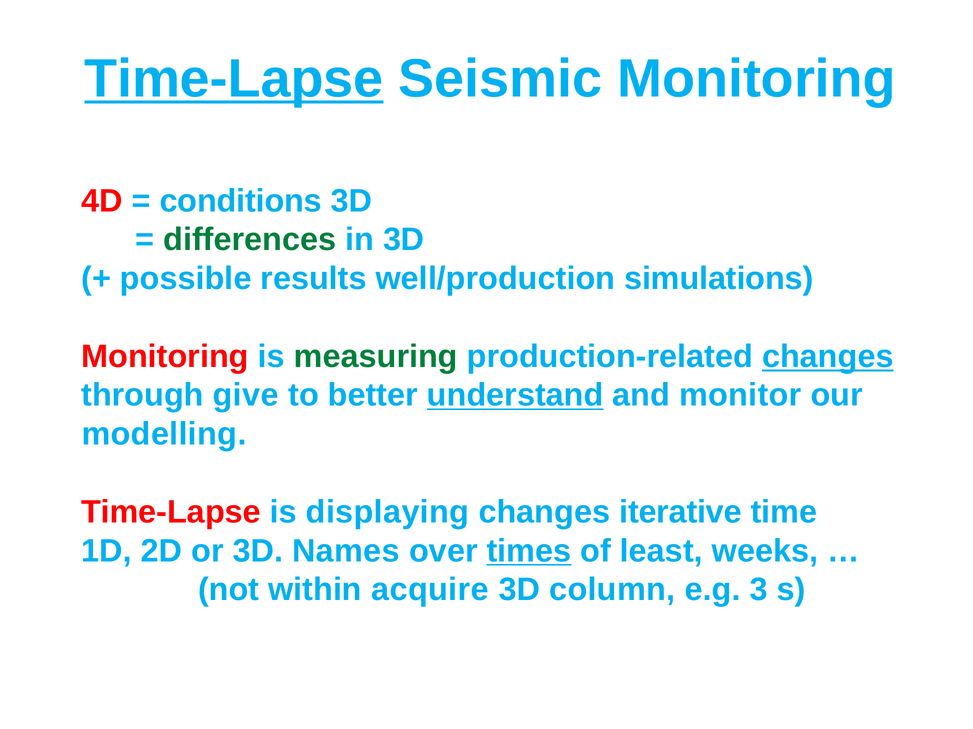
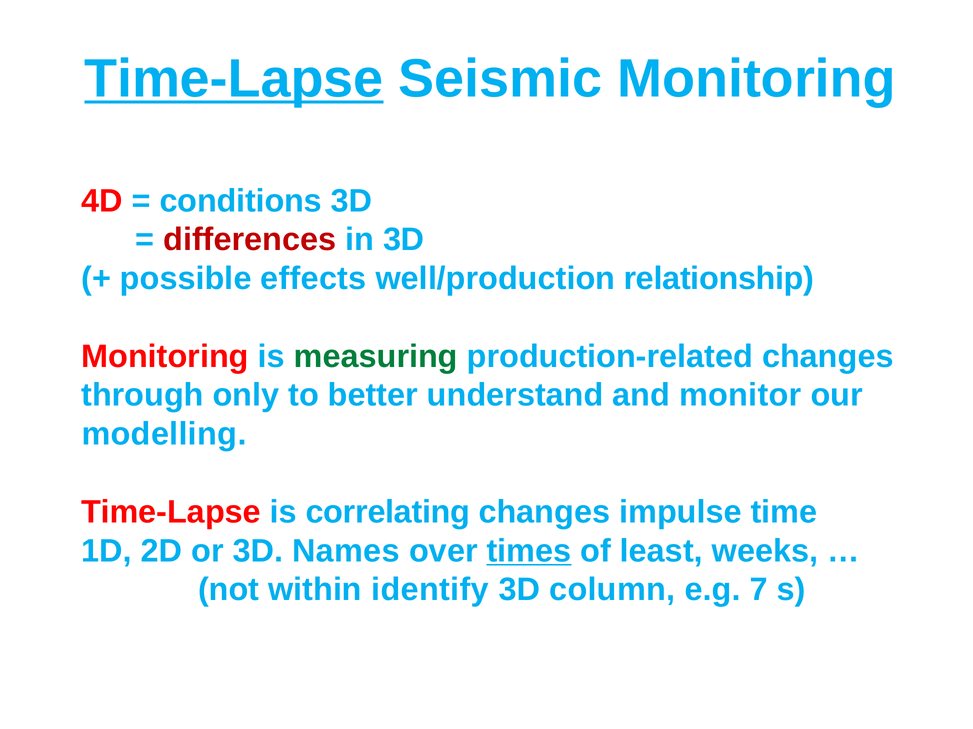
differences colour: green -> red
results: results -> effects
simulations: simulations -> relationship
changes at (828, 357) underline: present -> none
give: give -> only
understand underline: present -> none
displaying: displaying -> correlating
iterative: iterative -> impulse
acquire: acquire -> identify
3: 3 -> 7
